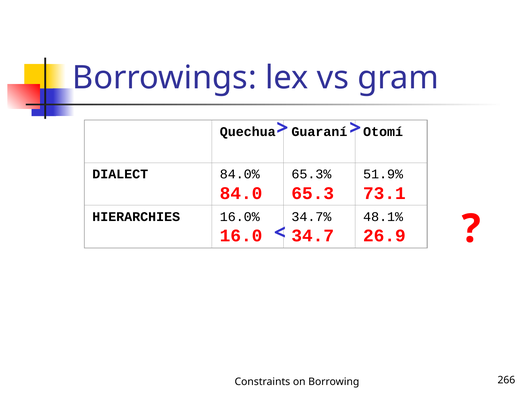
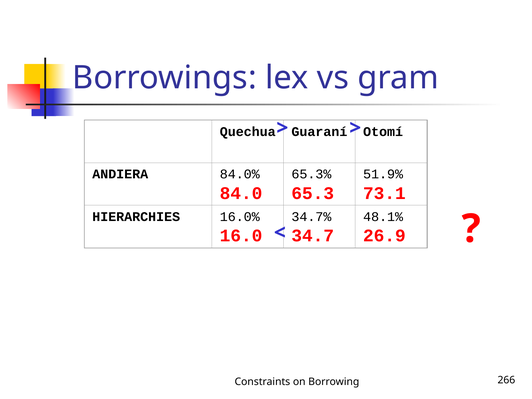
DIALECT: DIALECT -> ANDIERA
